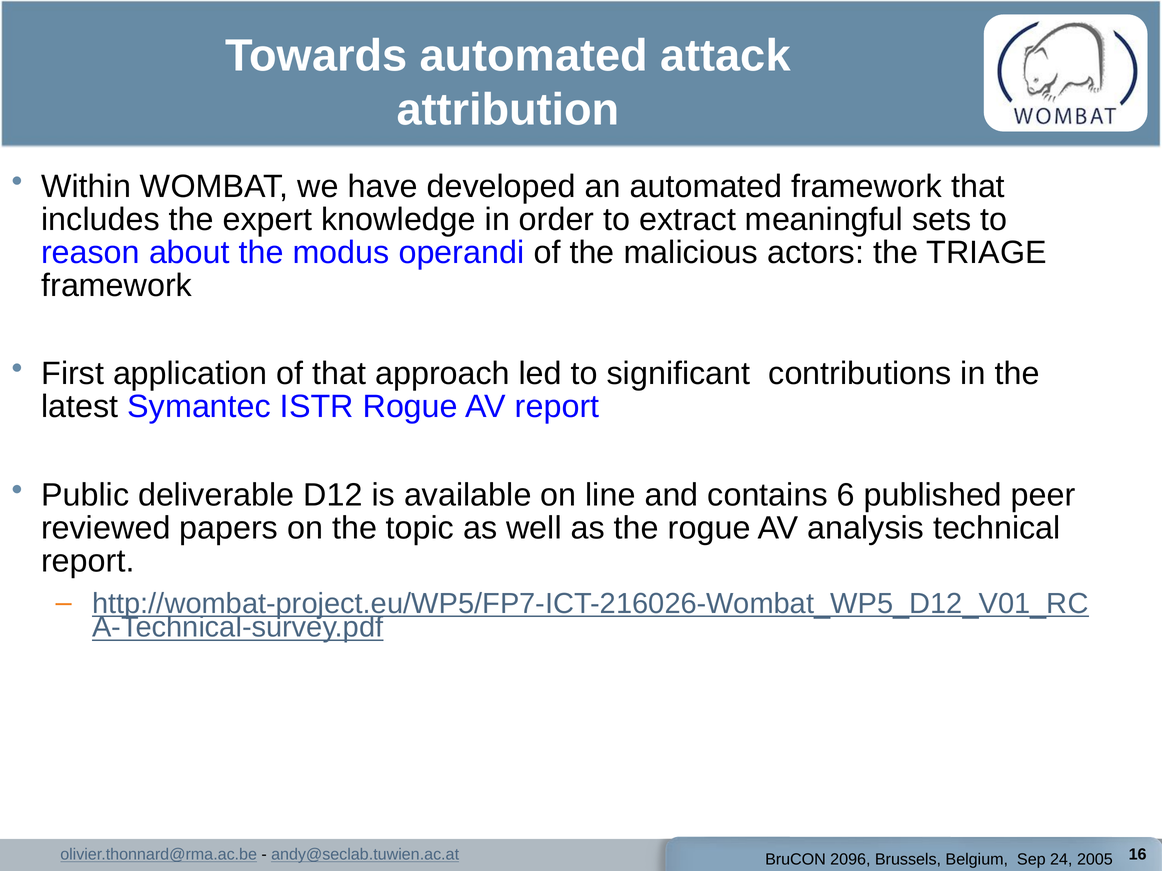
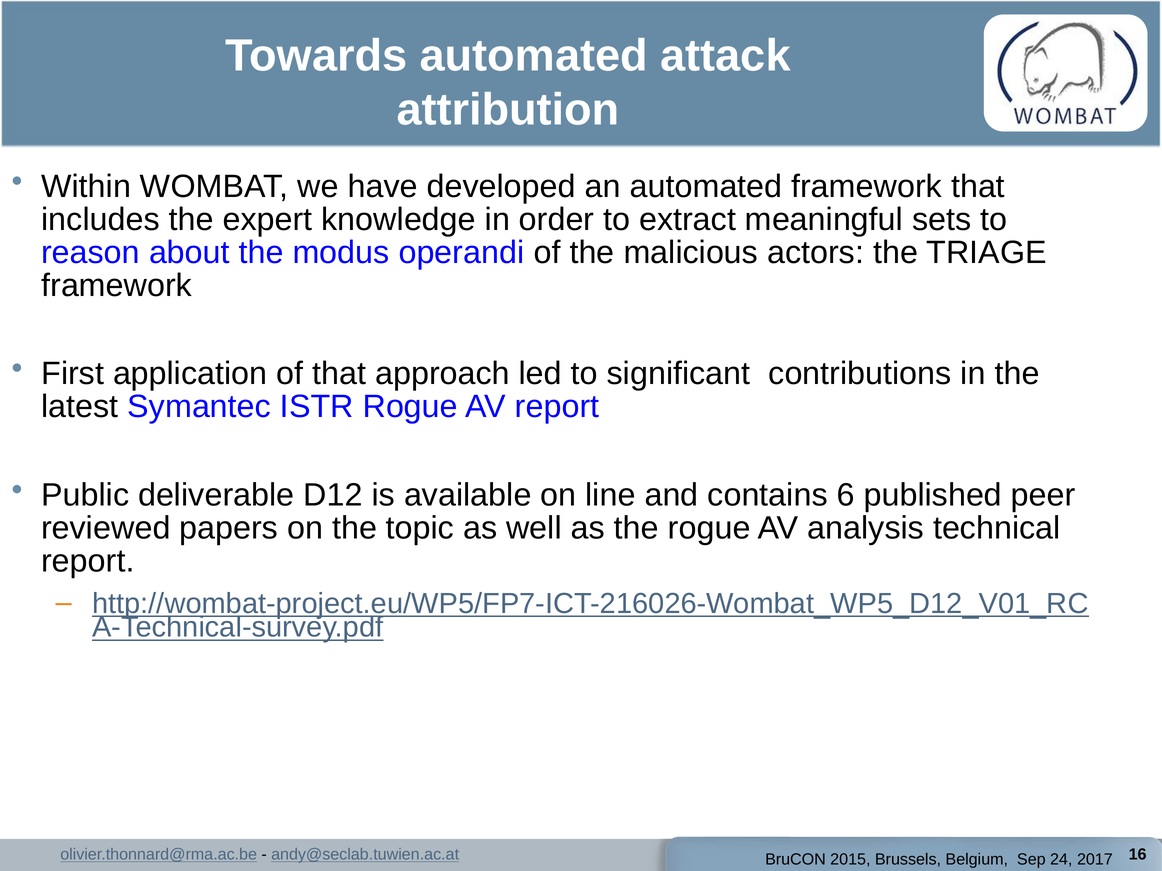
2096: 2096 -> 2015
2005: 2005 -> 2017
